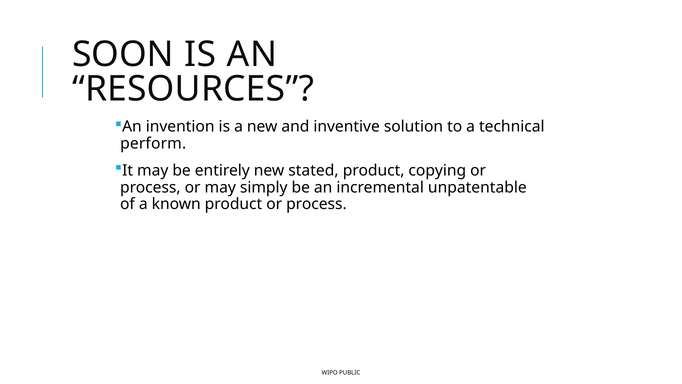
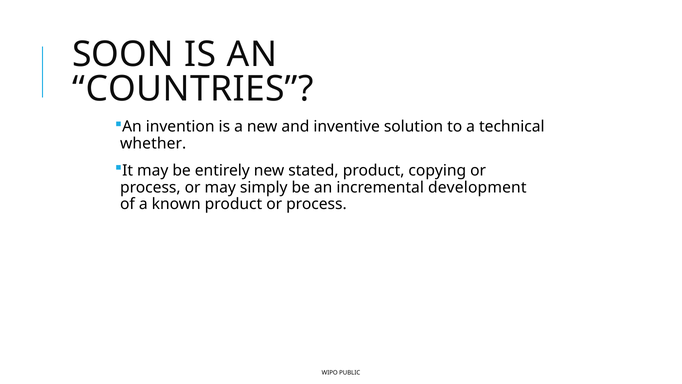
RESOURCES: RESOURCES -> COUNTRIES
perform: perform -> whether
unpatentable: unpatentable -> development
